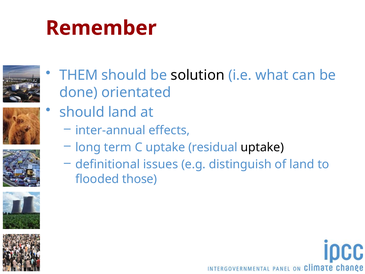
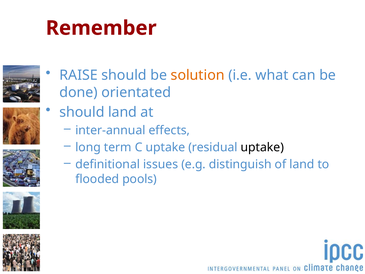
THEM: THEM -> RAISE
solution colour: black -> orange
those: those -> pools
